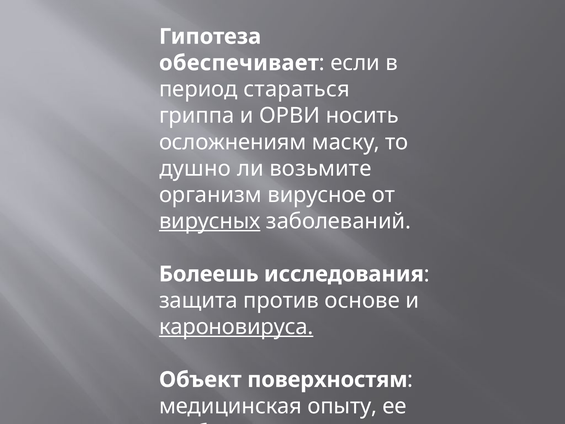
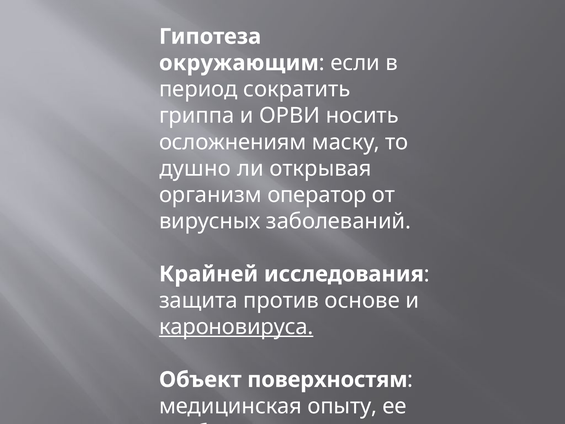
обеспечивает: обеспечивает -> окружающим
стараться: стараться -> сократить
возьмите: возьмите -> открывая
вирусное: вирусное -> оператор
вирусных underline: present -> none
Болеешь: Болеешь -> Крайней
